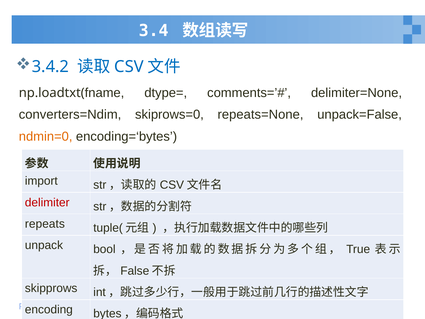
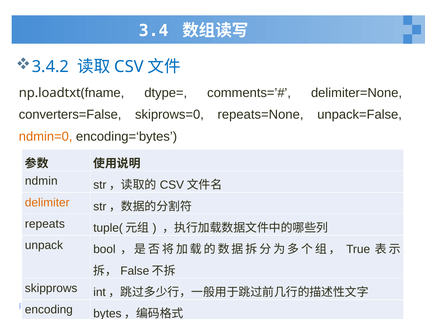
converters=Ndim: converters=Ndim -> converters=False
import: import -> ndmin
delimiter colour: red -> orange
